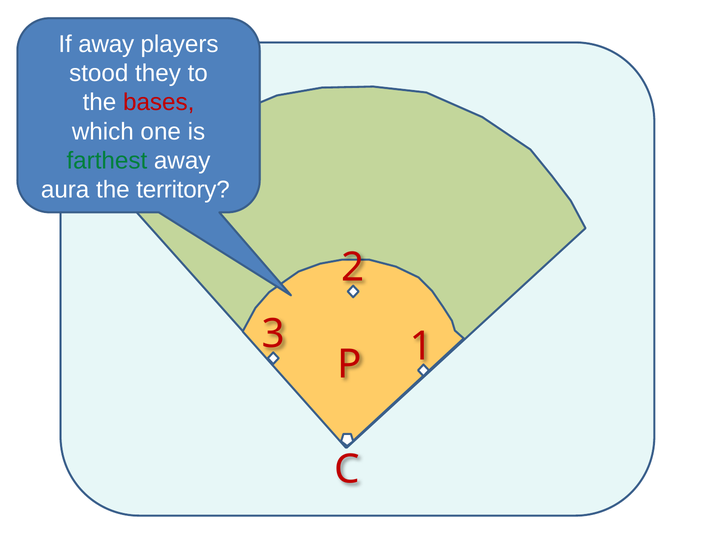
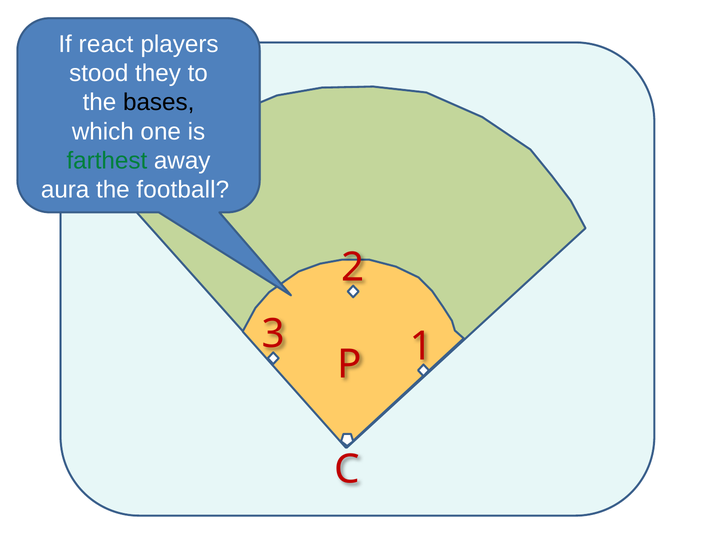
If away: away -> react
bases colour: red -> black
territory: territory -> football
